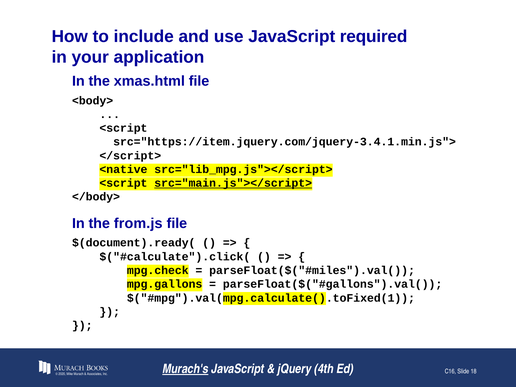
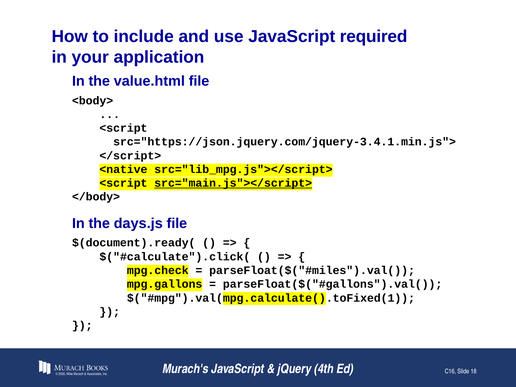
xmas.html: xmas.html -> value.html
src="https://item.jquery.com/jquery-3.4.1.min.js">: src="https://item.jquery.com/jquery-3.4.1.min.js"> -> src="https://json.jquery.com/jquery-3.4.1.min.js">
from.js: from.js -> days.js
Murach's underline: present -> none
